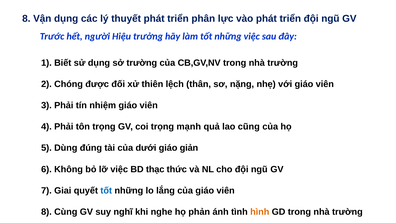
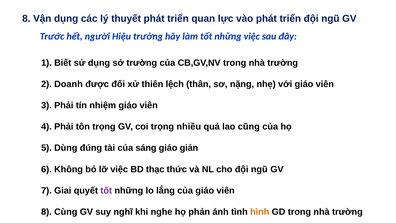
phân: phân -> quan
Chóng: Chóng -> Doanh
mạnh: mạnh -> nhiều
dưới: dưới -> sáng
tốt at (106, 190) colour: blue -> purple
